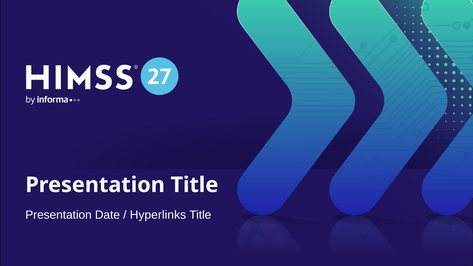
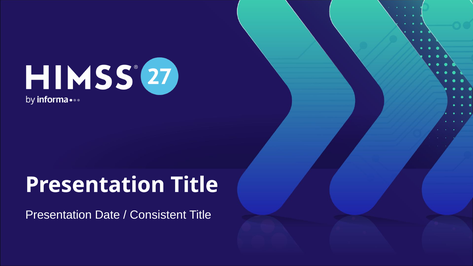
Hyperlinks: Hyperlinks -> Consistent
